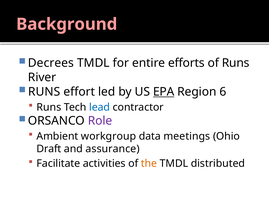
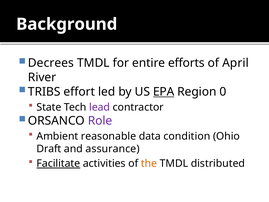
Background colour: pink -> white
of Runs: Runs -> April
RUNS at (44, 92): RUNS -> TRIBS
6: 6 -> 0
Runs at (49, 107): Runs -> State
lead colour: blue -> purple
workgroup: workgroup -> reasonable
meetings: meetings -> condition
Facilitate underline: none -> present
